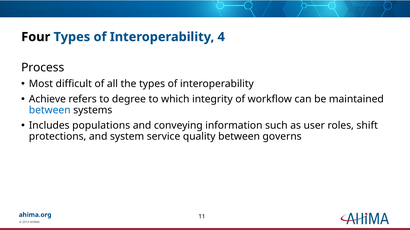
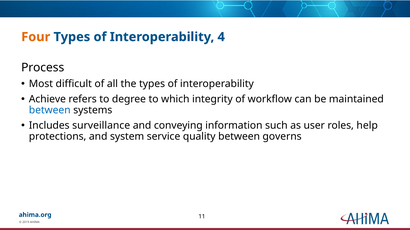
Four colour: black -> orange
populations: populations -> surveillance
shift: shift -> help
